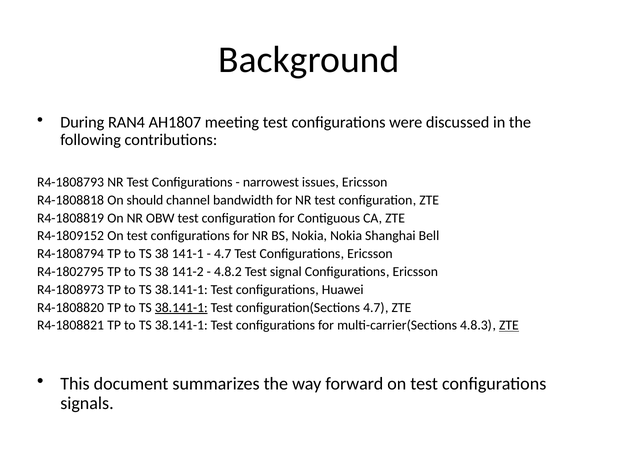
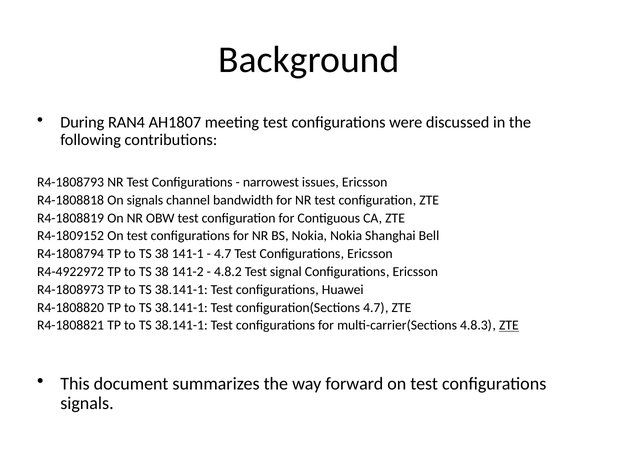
On should: should -> signals
R4-1802795: R4-1802795 -> R4-4922972
38.141-1 at (181, 307) underline: present -> none
